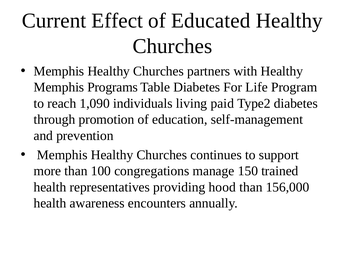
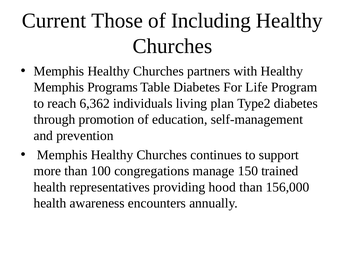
Effect: Effect -> Those
Educated: Educated -> Including
1,090: 1,090 -> 6,362
paid: paid -> plan
